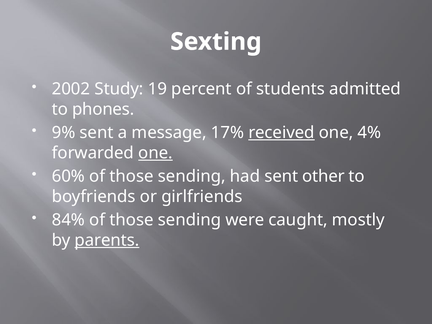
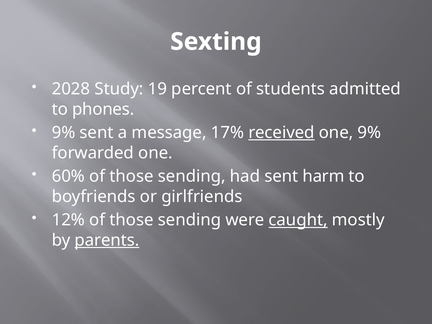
2002: 2002 -> 2028
one 4%: 4% -> 9%
one at (155, 153) underline: present -> none
other: other -> harm
84%: 84% -> 12%
caught underline: none -> present
